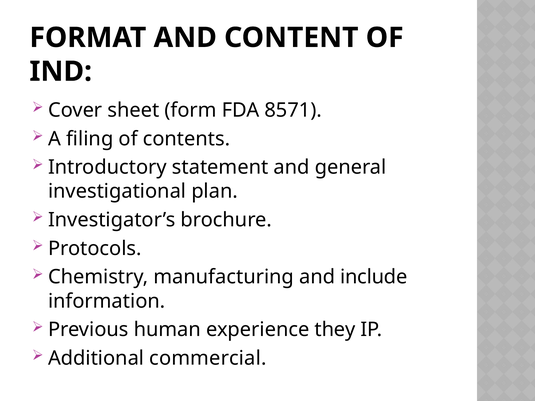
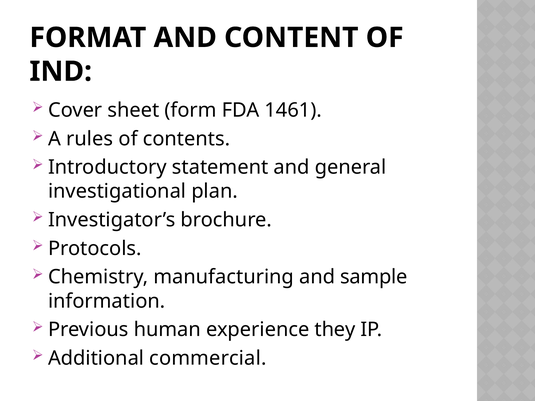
8571: 8571 -> 1461
filing: filing -> rules
include: include -> sample
